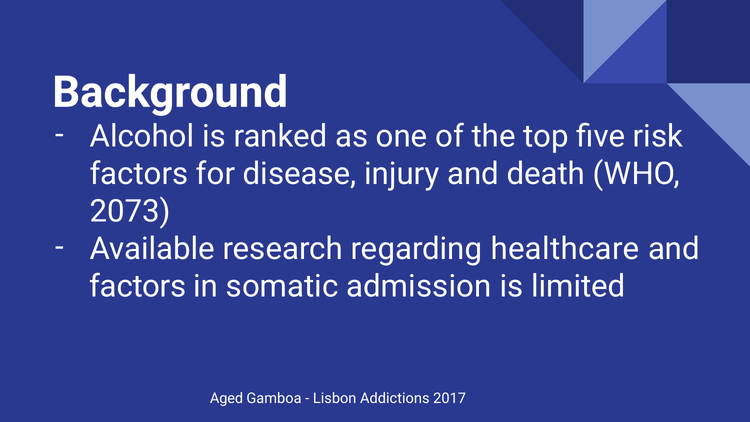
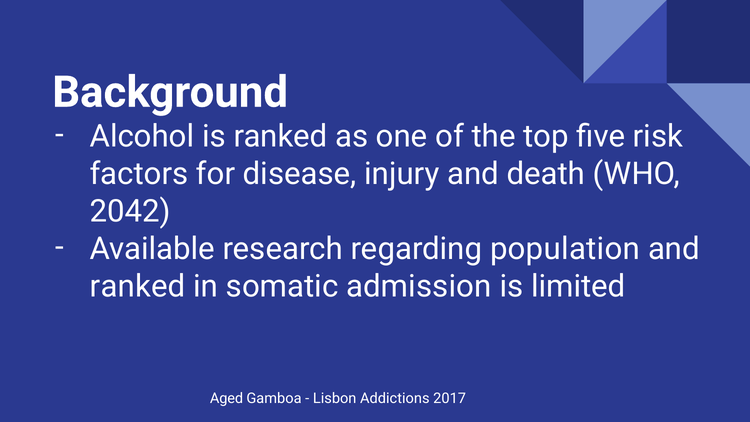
2073: 2073 -> 2042
healthcare: healthcare -> population
factors at (138, 286): factors -> ranked
